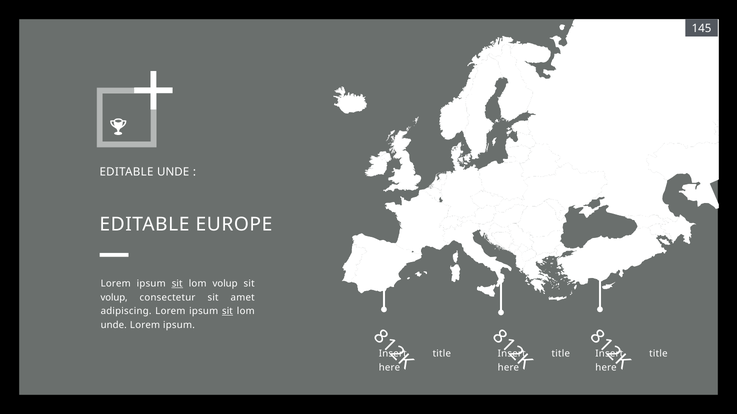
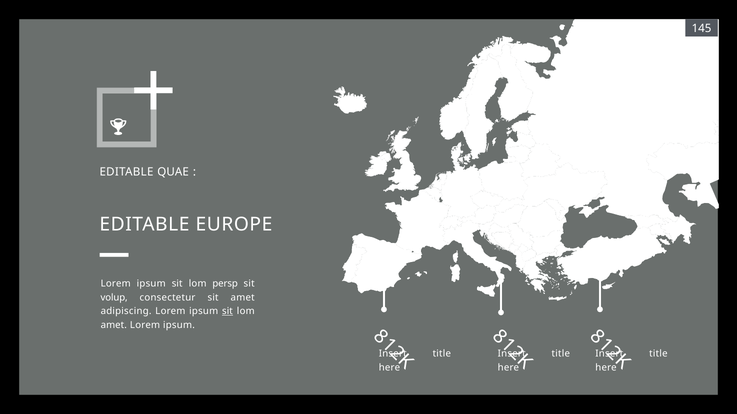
EDITABLE UNDE: UNDE -> QUAE
sit at (177, 284) underline: present -> none
lom volup: volup -> persp
unde at (114, 326): unde -> amet
